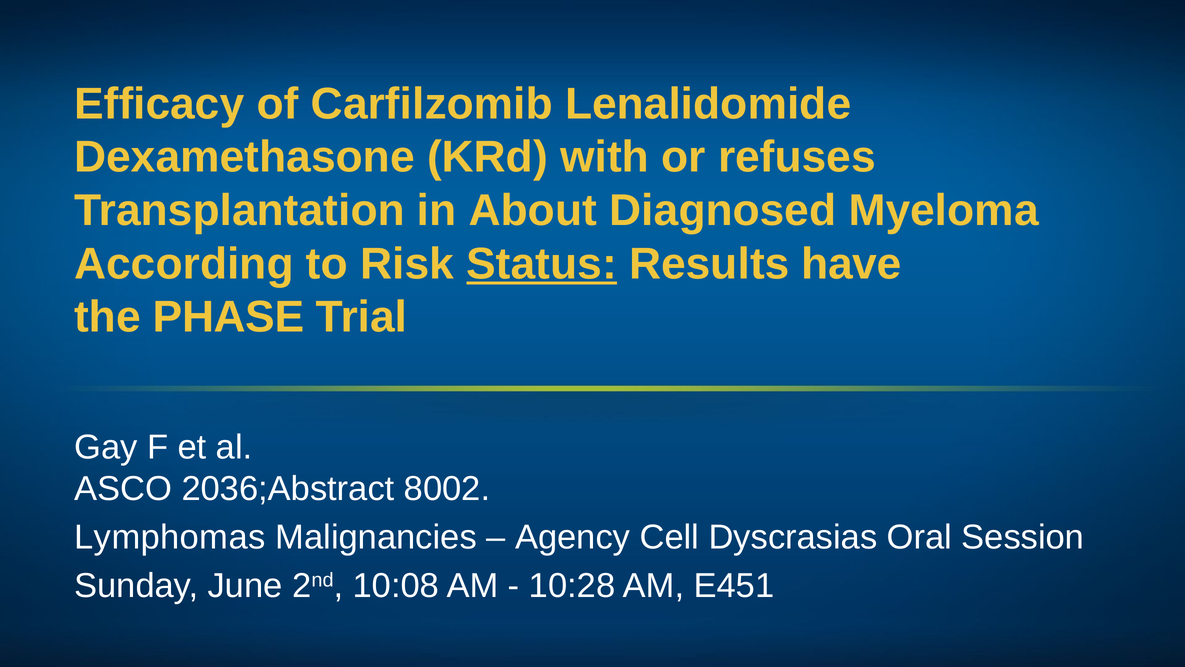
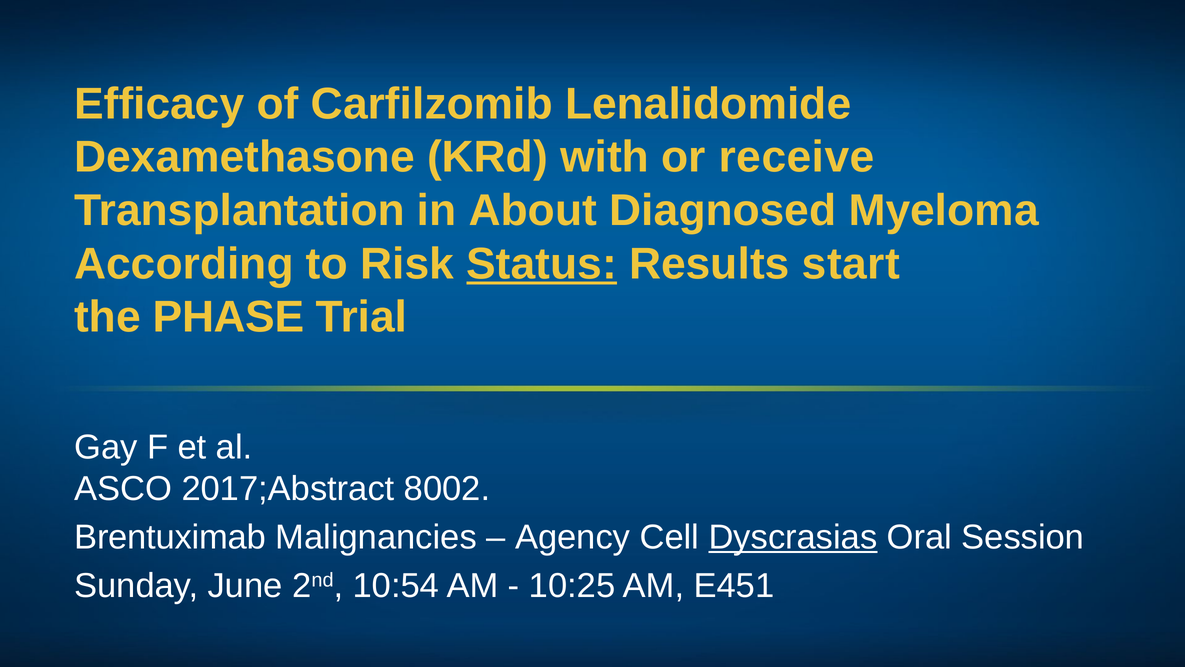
refuses: refuses -> receive
have: have -> start
2036;Abstract: 2036;Abstract -> 2017;Abstract
Lymphomas: Lymphomas -> Brentuximab
Dyscrasias underline: none -> present
10:08: 10:08 -> 10:54
10:28: 10:28 -> 10:25
